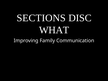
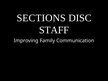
WHAT: WHAT -> STAFF
